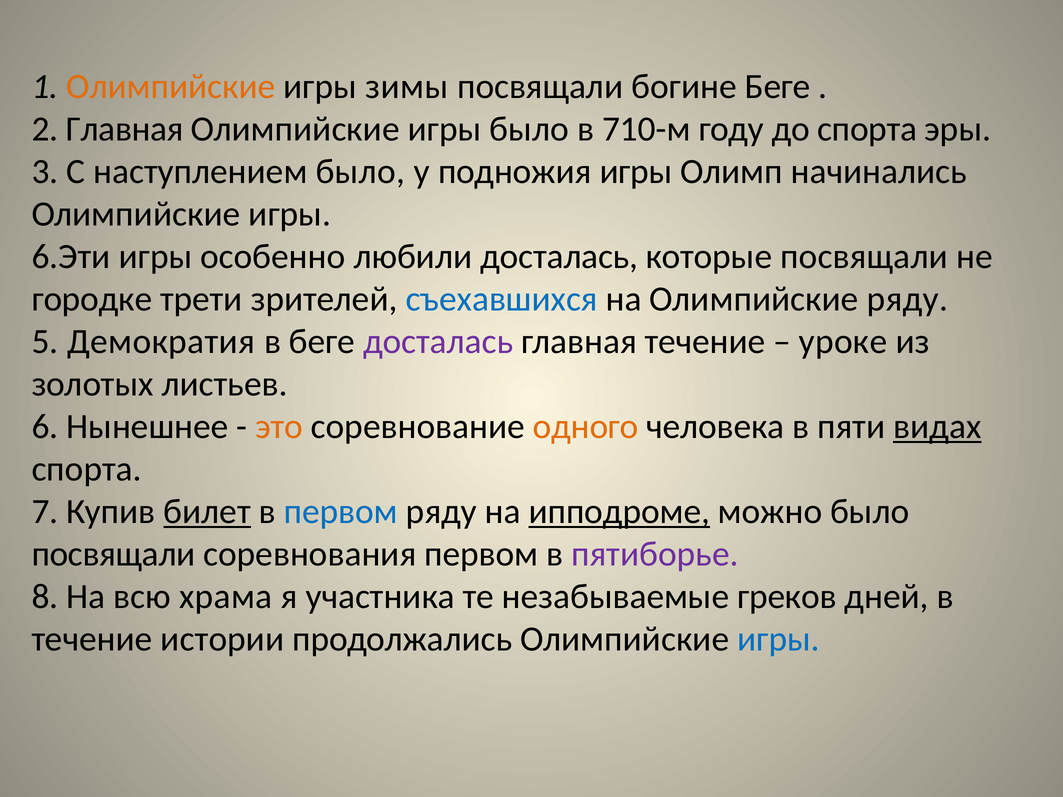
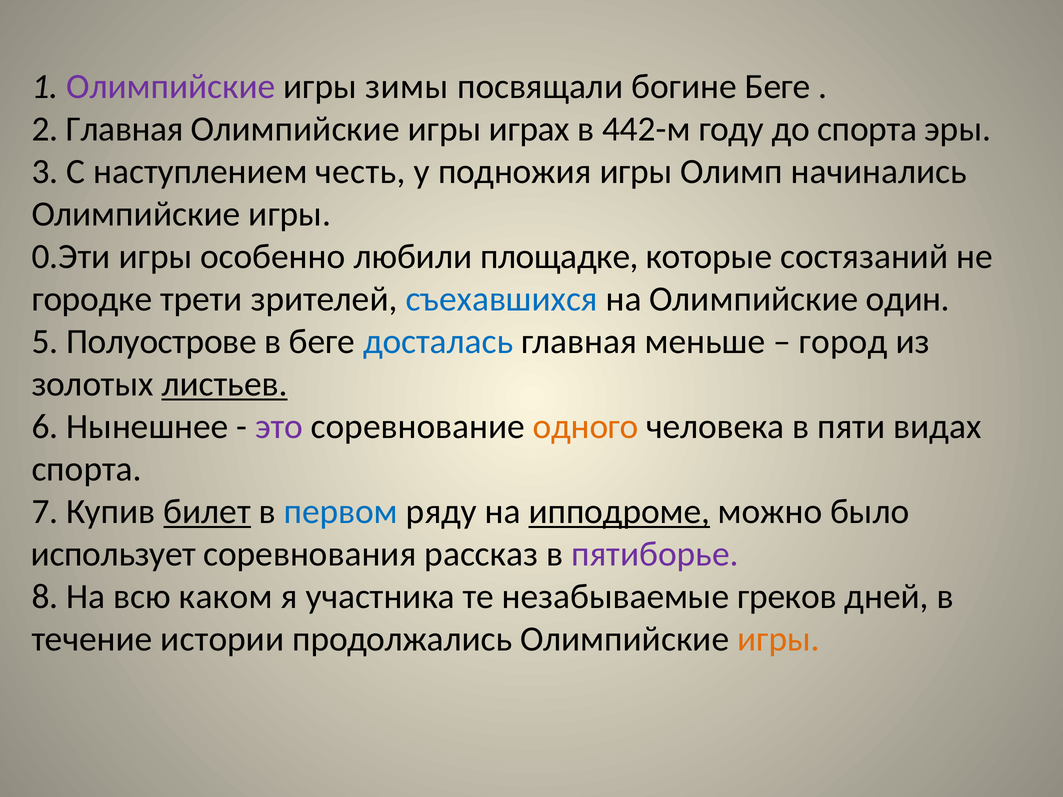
Олимпийские at (171, 87) colour: orange -> purple
игры было: было -> играх
710-м: 710-м -> 442-м
наступлением было: было -> честь
6.Эти: 6.Эти -> 0.Эти
любили досталась: досталась -> площадке
которые посвящали: посвящали -> состязаний
Олимпийские ряду: ряду -> один
Демократия: Демократия -> Полуострове
досталась at (438, 342) colour: purple -> blue
главная течение: течение -> меньше
уроке: уроке -> город
листьев underline: none -> present
это colour: orange -> purple
видах underline: present -> none
посвящали at (114, 554): посвящали -> использует
соревнования первом: первом -> рассказ
храма: храма -> каком
игры at (779, 639) colour: blue -> orange
